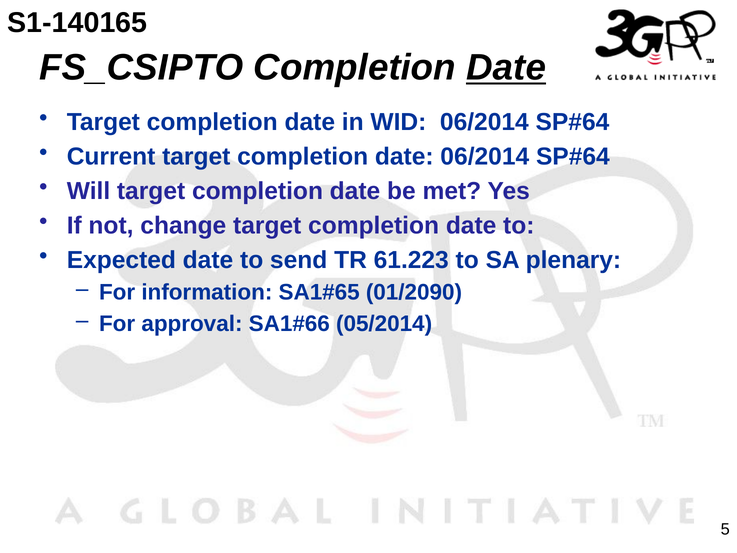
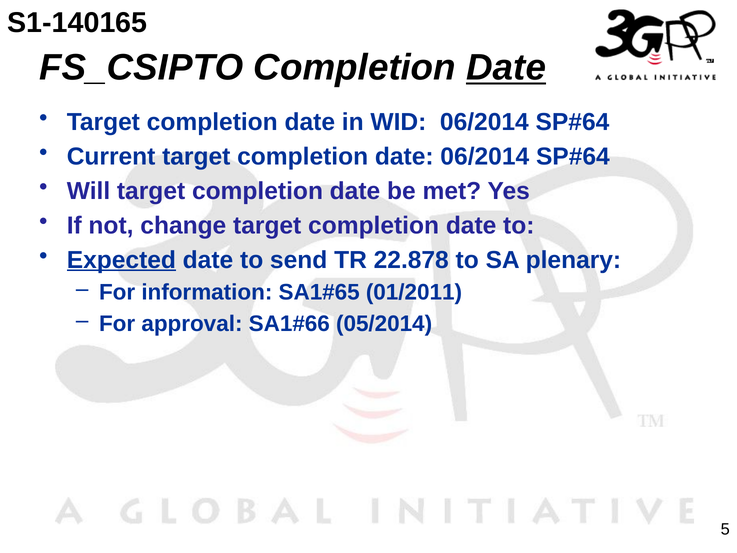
Expected underline: none -> present
61.223: 61.223 -> 22.878
01/2090: 01/2090 -> 01/2011
